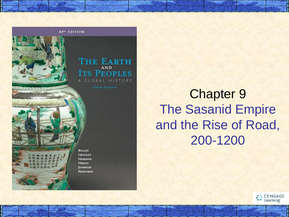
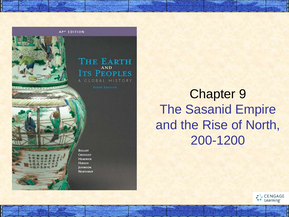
Road: Road -> North
